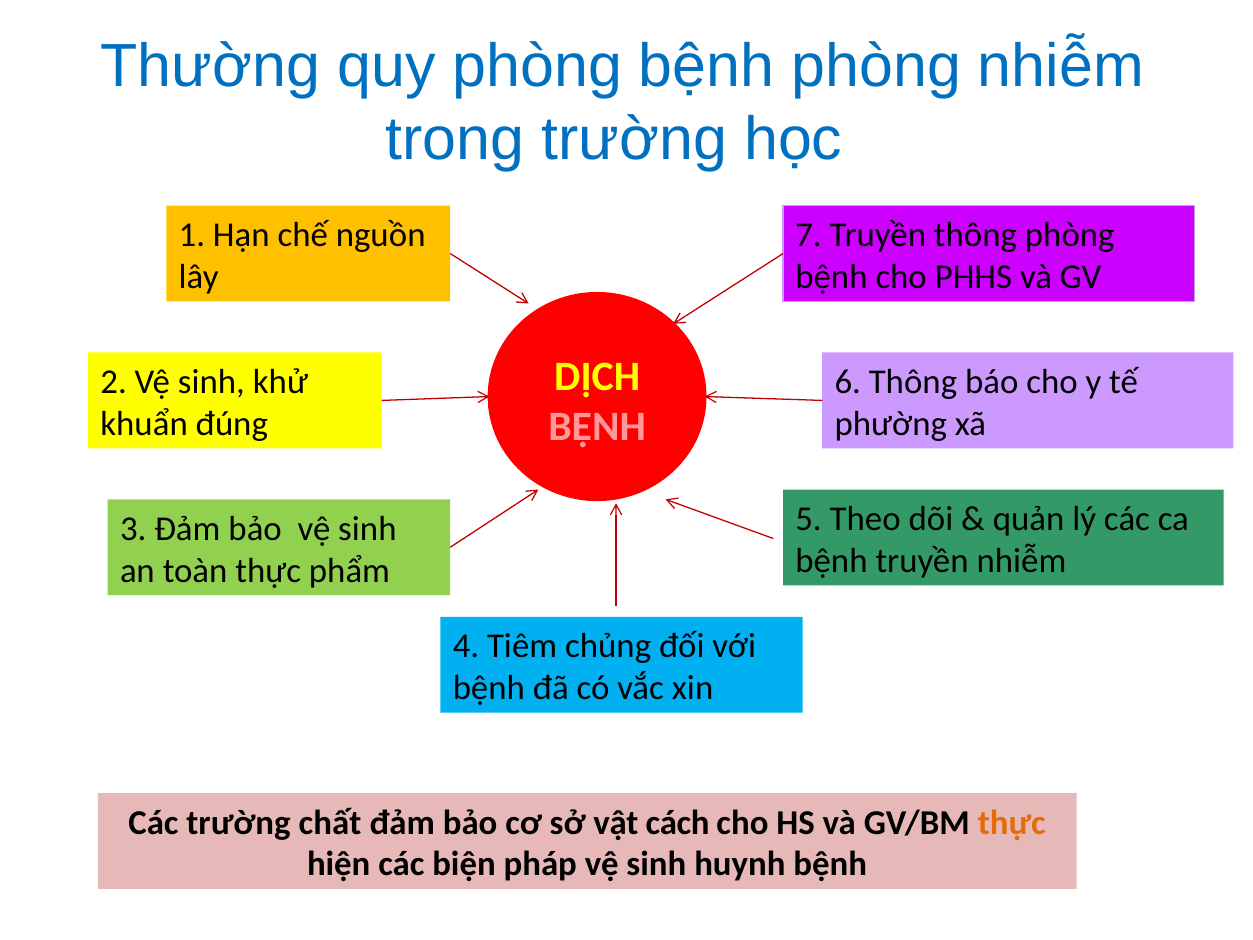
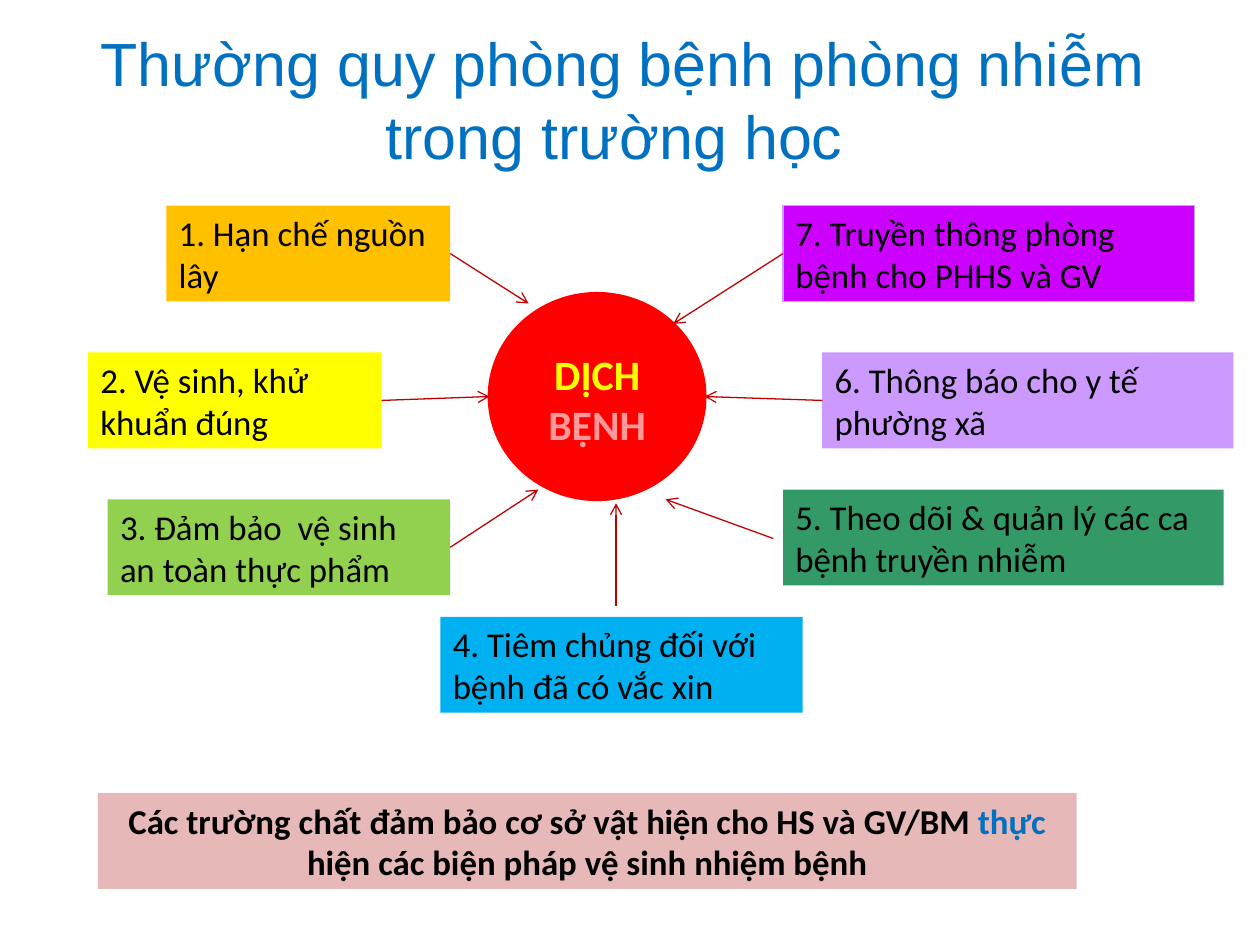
vật cách: cách -> hiện
thực at (1012, 822) colour: orange -> blue
huynh: huynh -> nhiệm
